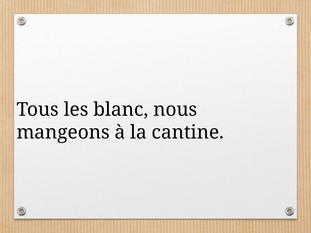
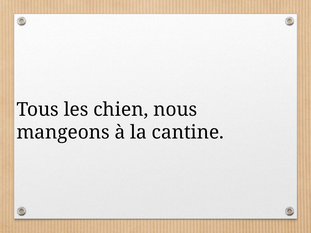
blanc: blanc -> chien
